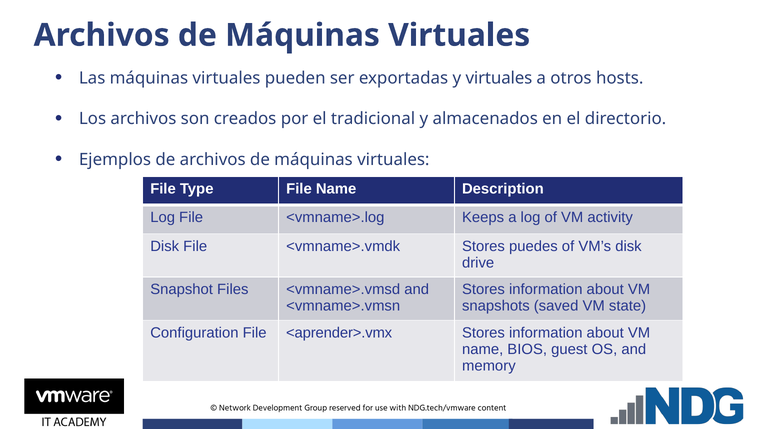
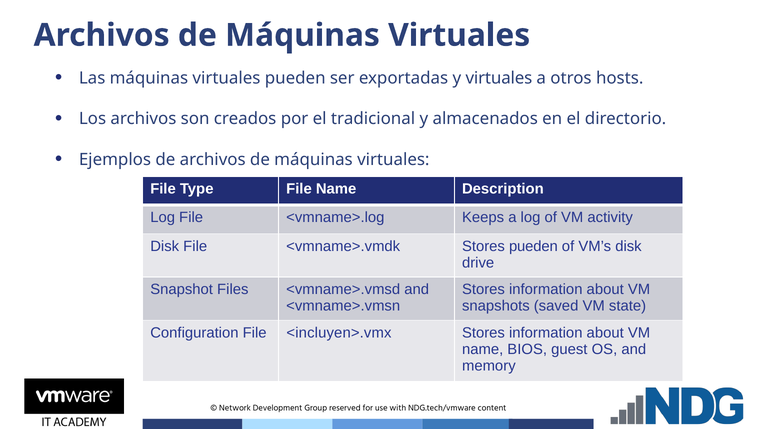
Stores puedes: puedes -> pueden
<aprender>.vmx: <aprender>.vmx -> <incluyen>.vmx
